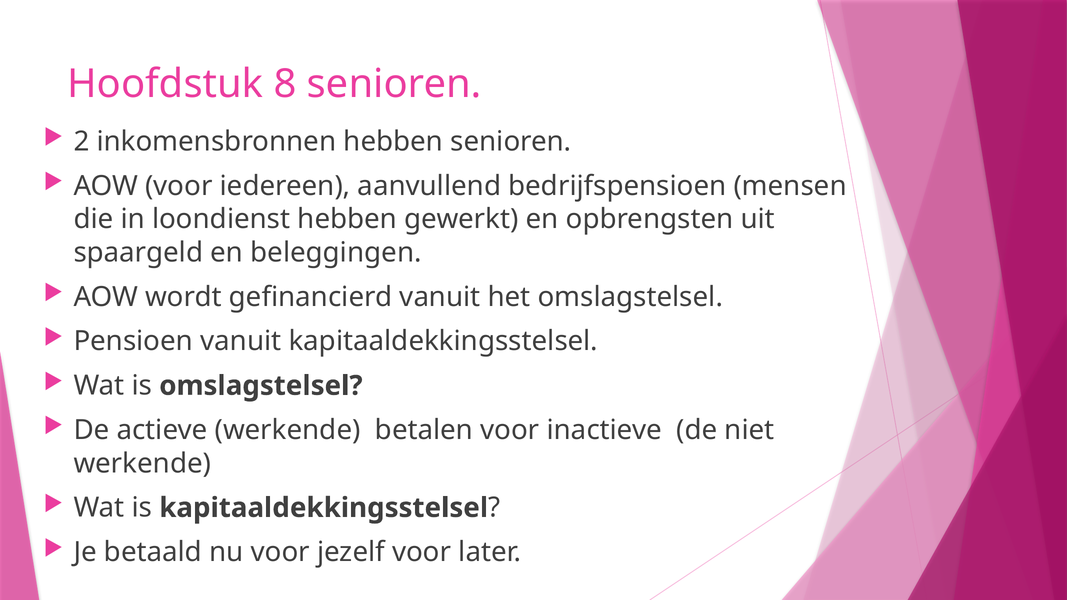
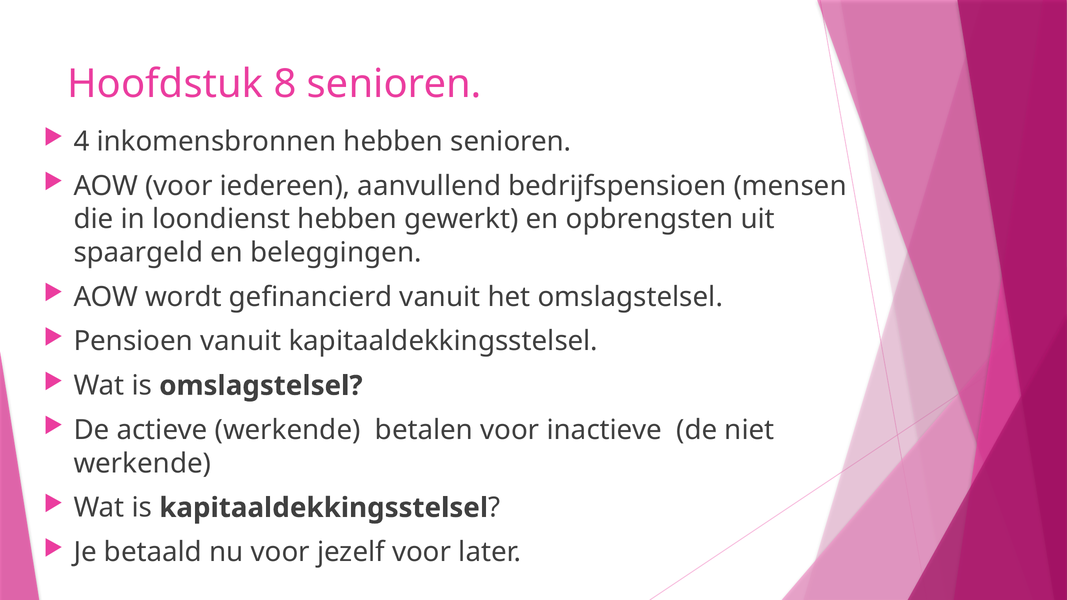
2: 2 -> 4
